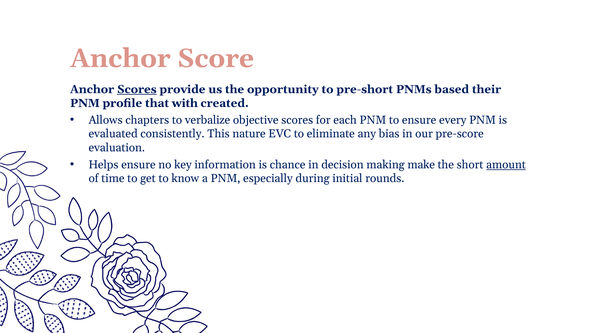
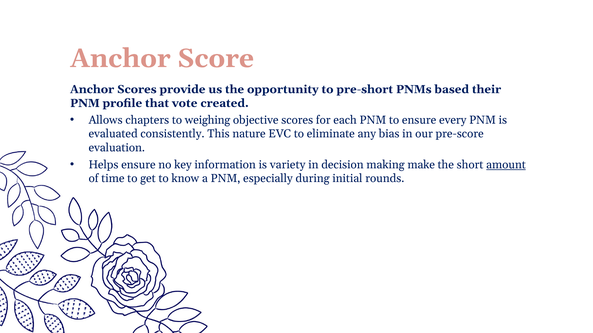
Scores at (137, 89) underline: present -> none
with: with -> vote
verbalize: verbalize -> weighing
chance: chance -> variety
